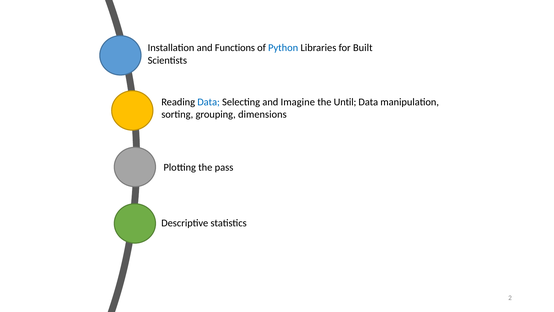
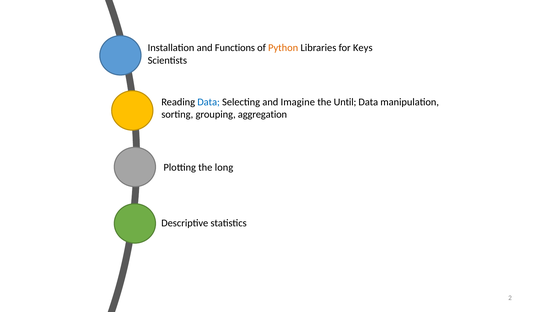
Python colour: blue -> orange
Built: Built -> Keys
dimensions: dimensions -> aggregation
pass: pass -> long
